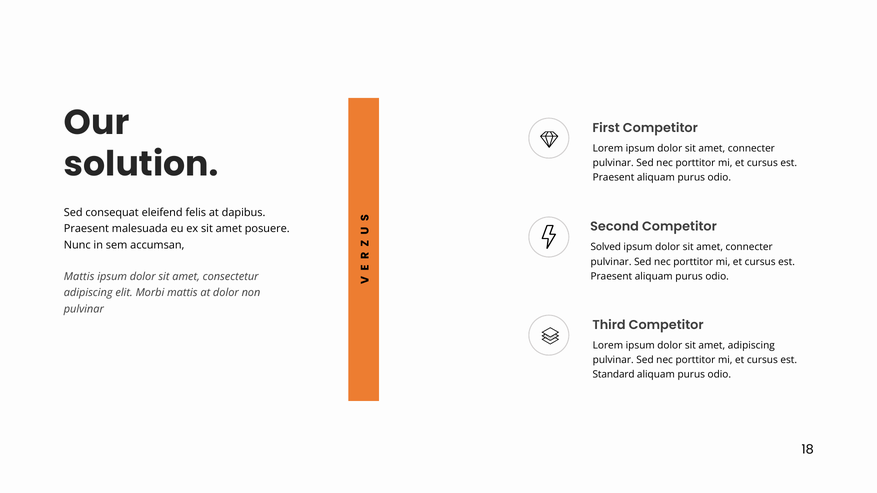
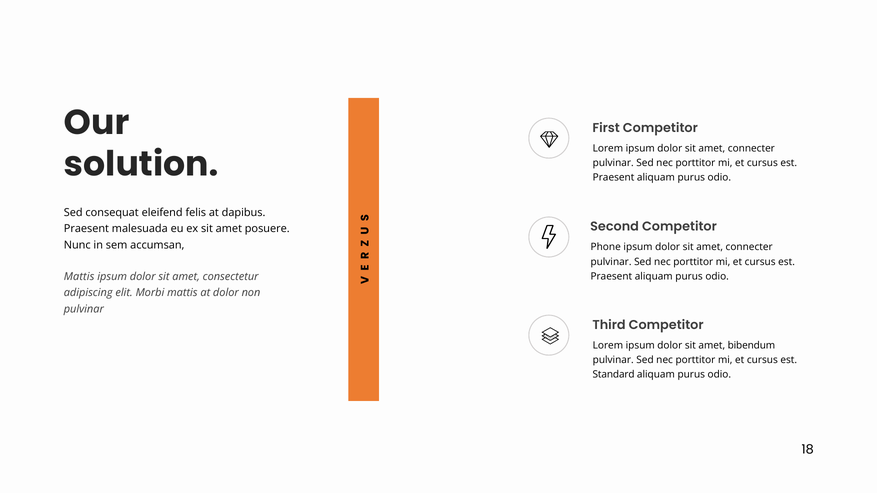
Solved: Solved -> Phone
amet adipiscing: adipiscing -> bibendum
